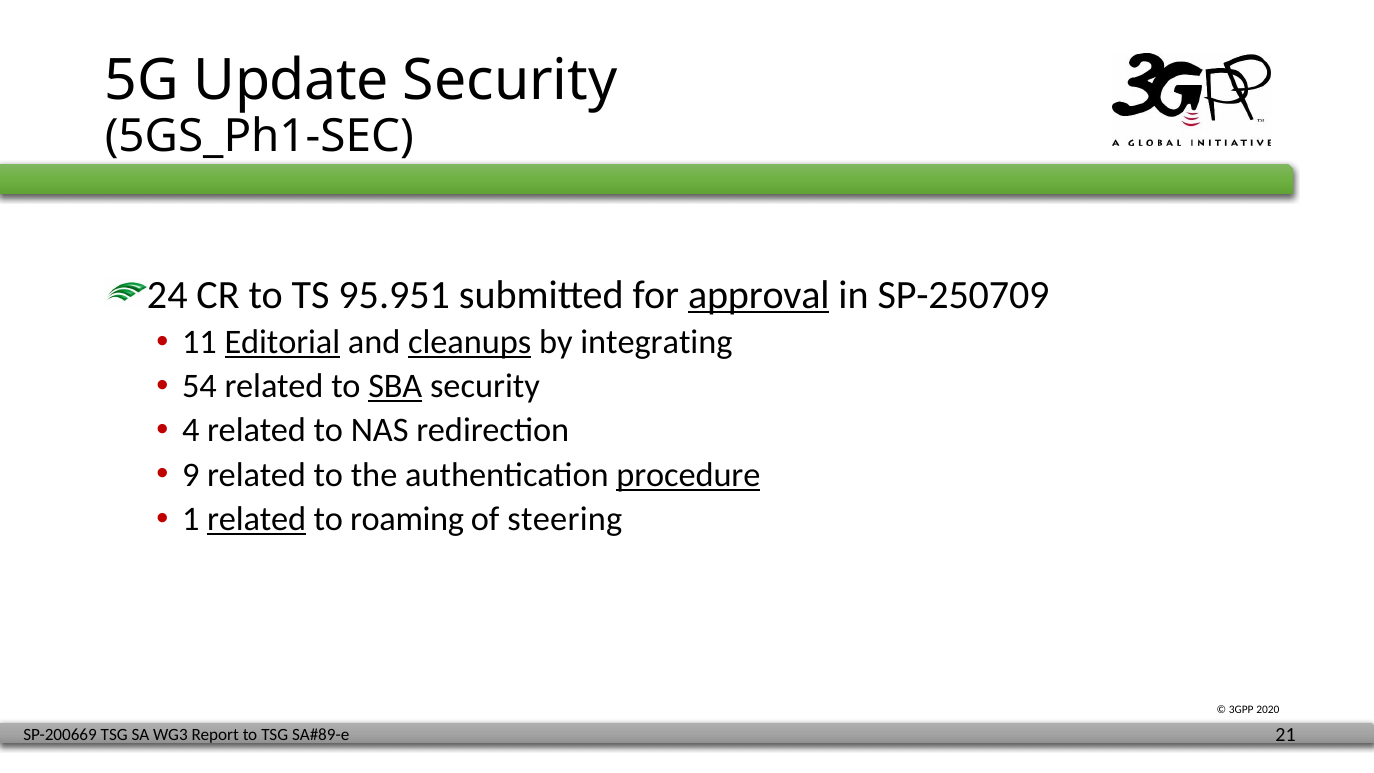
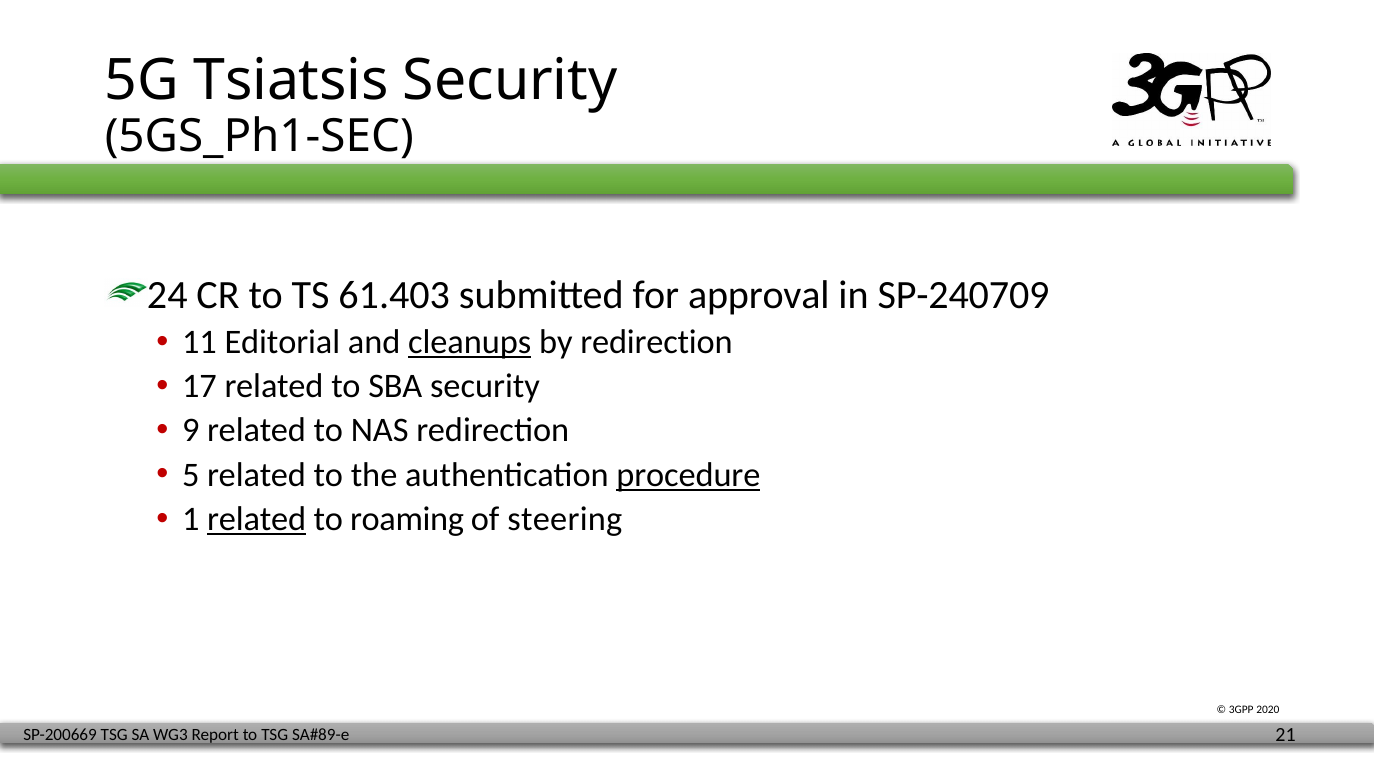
Update: Update -> Tsiatsis
95.951: 95.951 -> 61.403
approval underline: present -> none
SP-250709: SP-250709 -> SP-240709
Editorial underline: present -> none
by integrating: integrating -> redirection
54: 54 -> 17
SBA underline: present -> none
4: 4 -> 9
9: 9 -> 5
